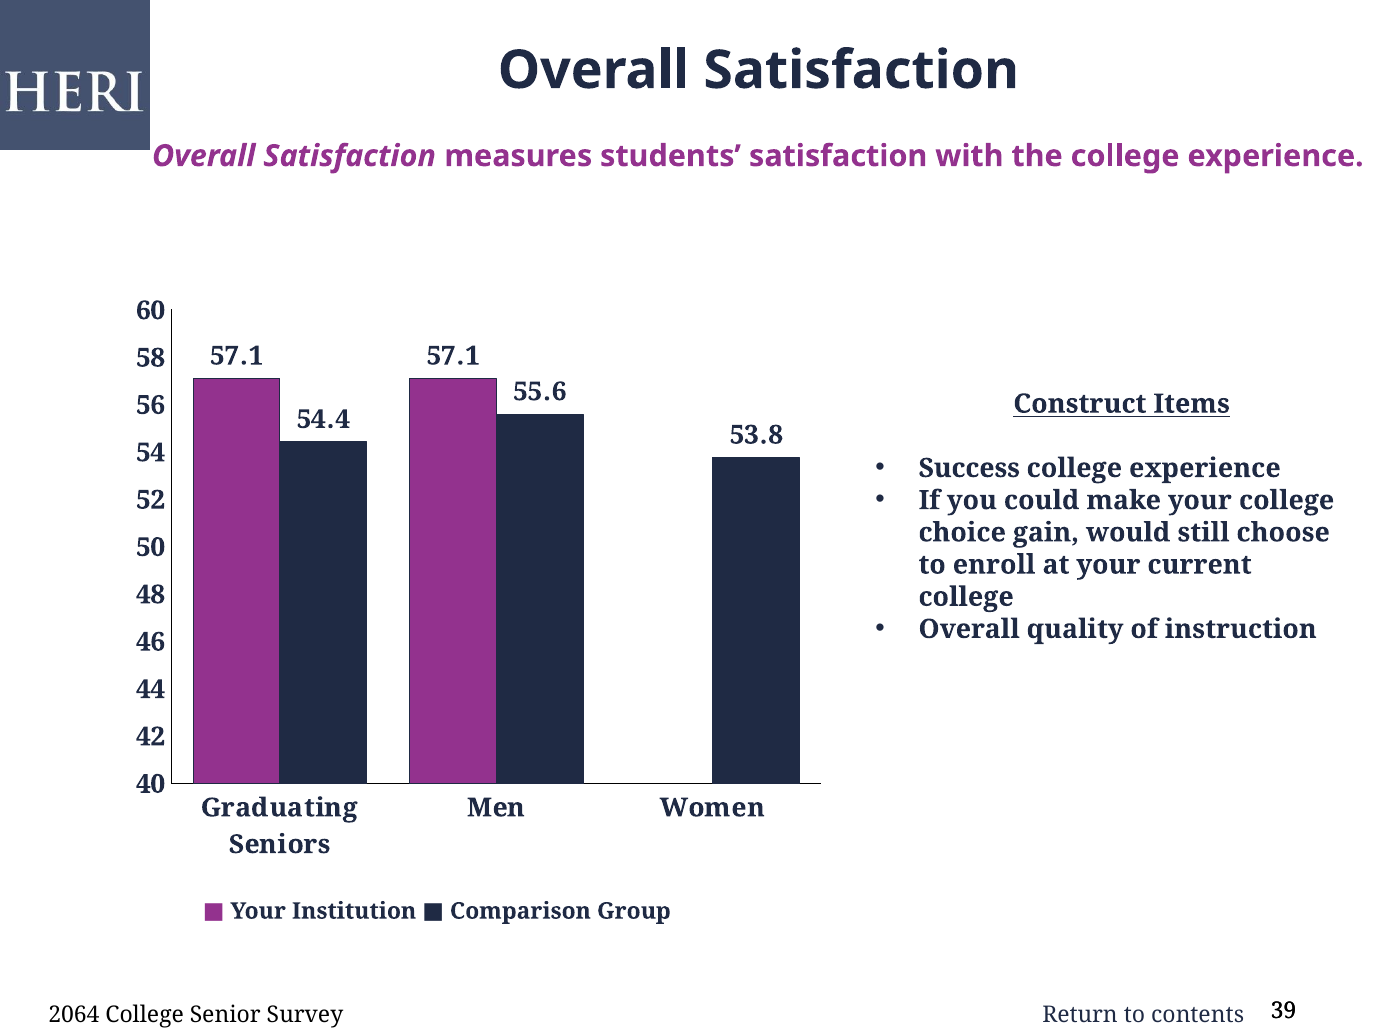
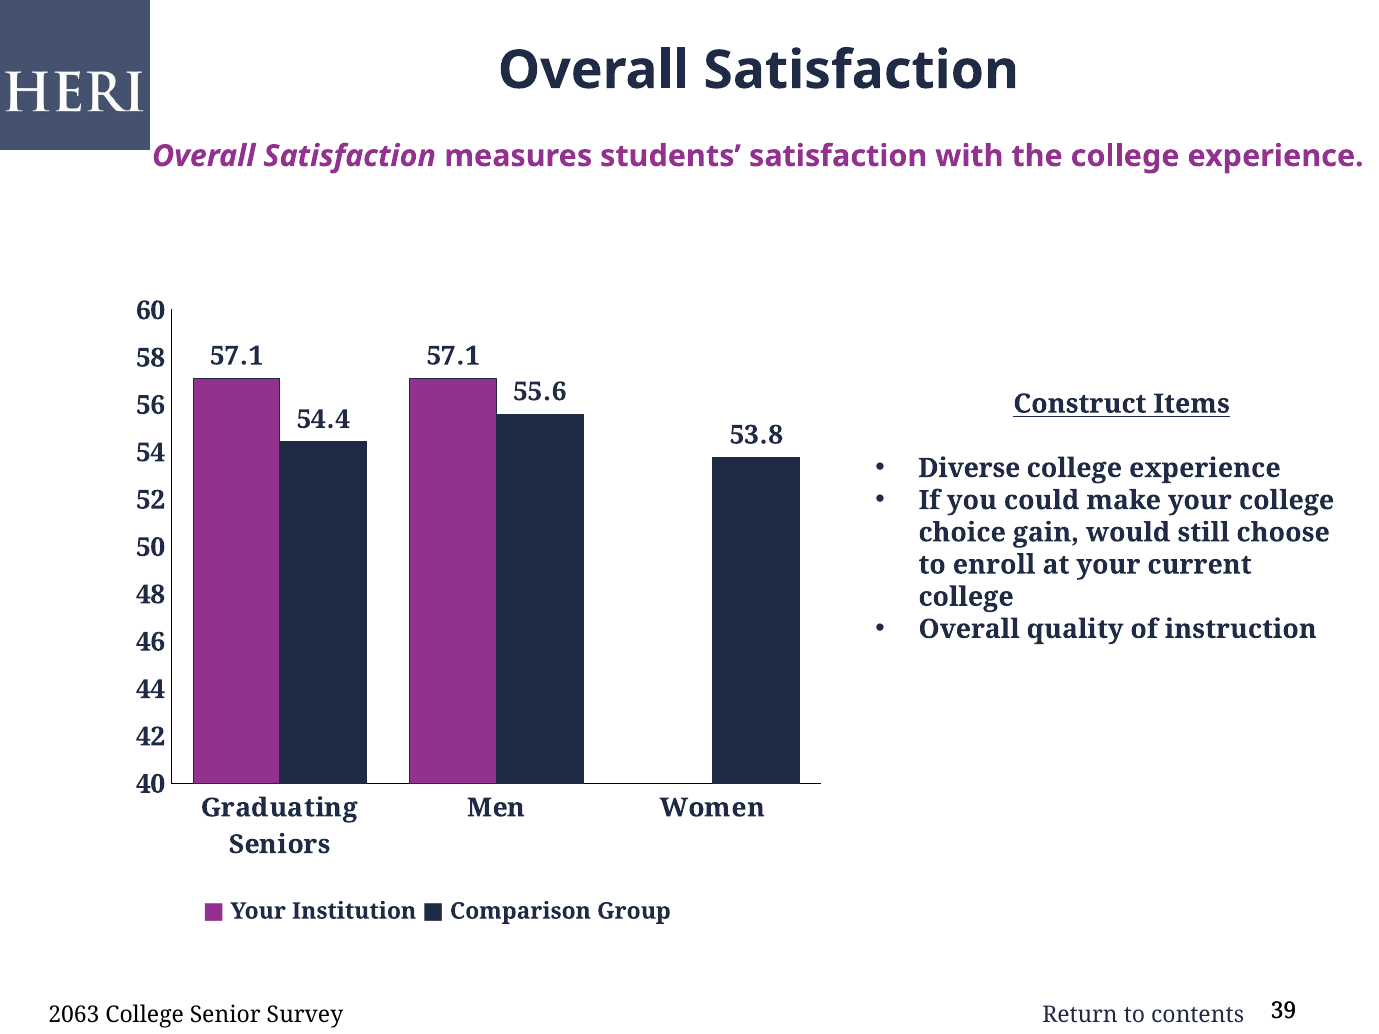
Success: Success -> Diverse
2064: 2064 -> 2063
